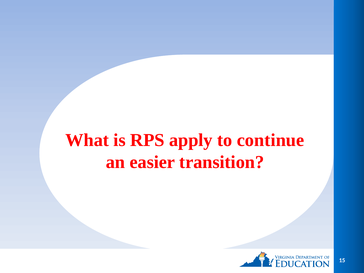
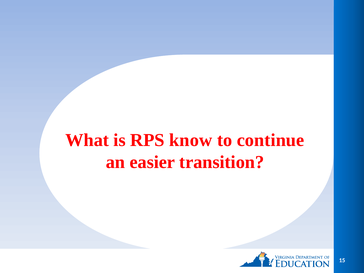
apply: apply -> know
